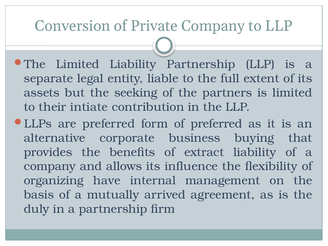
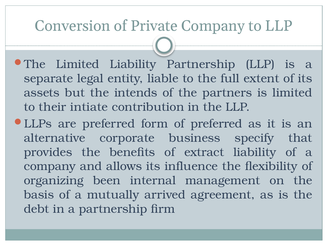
seeking: seeking -> intends
buying: buying -> specify
have: have -> been
duly: duly -> debt
